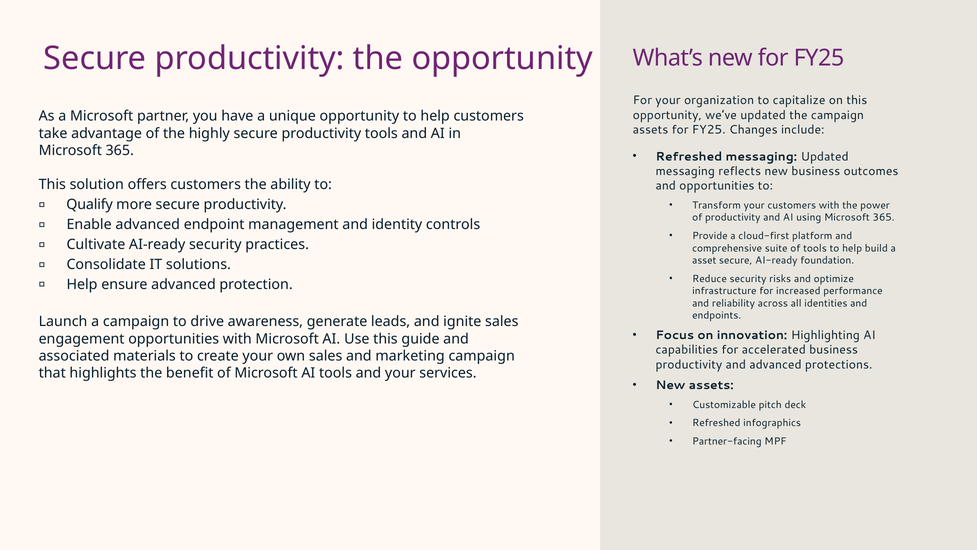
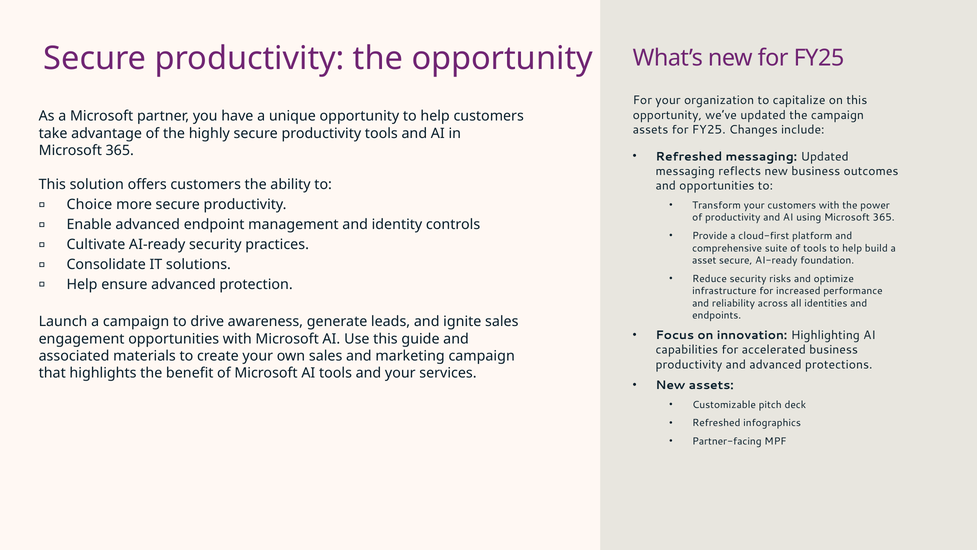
Qualify: Qualify -> Choice
